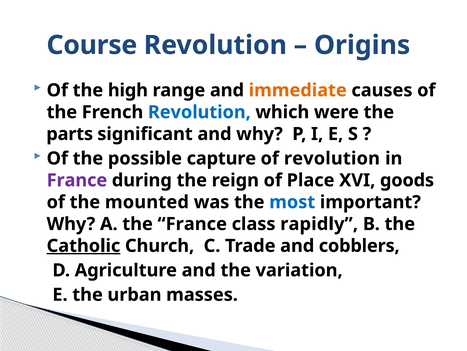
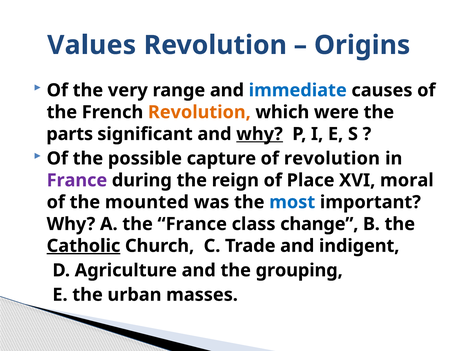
Course: Course -> Values
high: high -> very
immediate colour: orange -> blue
Revolution at (199, 112) colour: blue -> orange
why at (260, 134) underline: none -> present
goods: goods -> moral
rapidly: rapidly -> change
cobblers: cobblers -> indigent
variation: variation -> grouping
